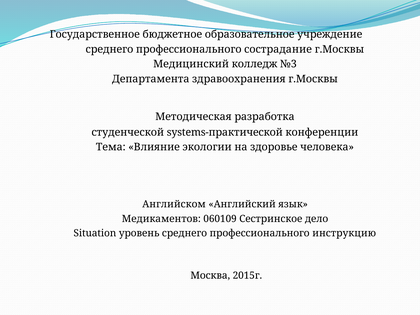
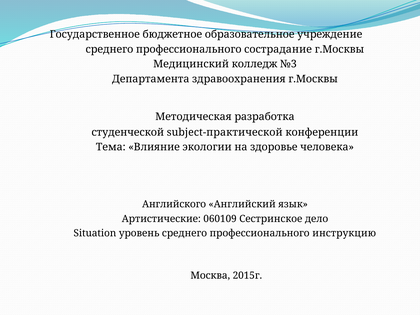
systems-практической: systems-практической -> subject-практической
Английском: Английском -> Английского
Медикаментов: Медикаментов -> Артистические
